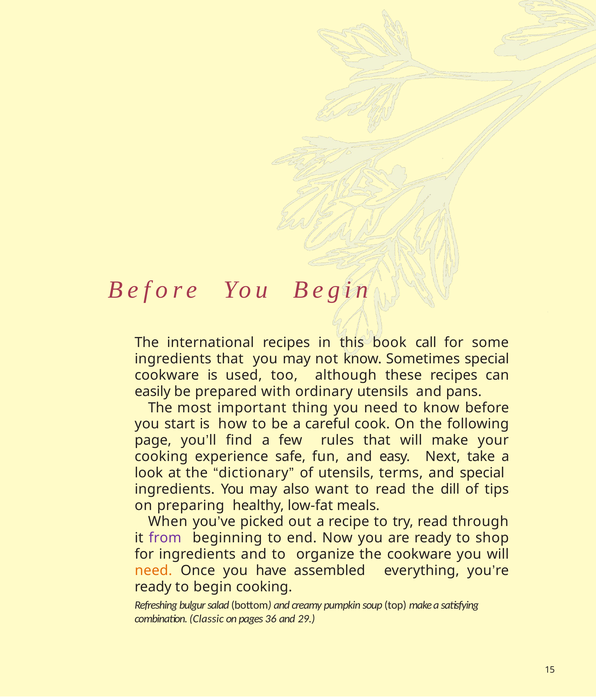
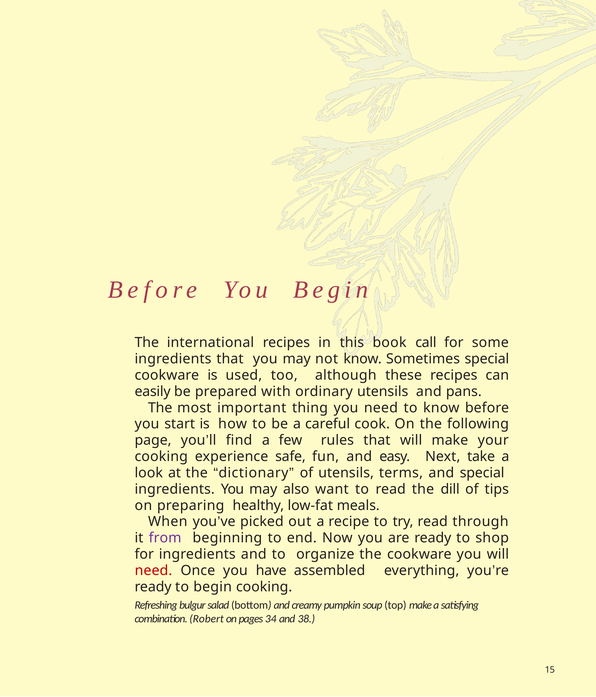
need at (153, 571) colour: orange -> red
Classic: Classic -> Robert
36: 36 -> 34
29: 29 -> 38
